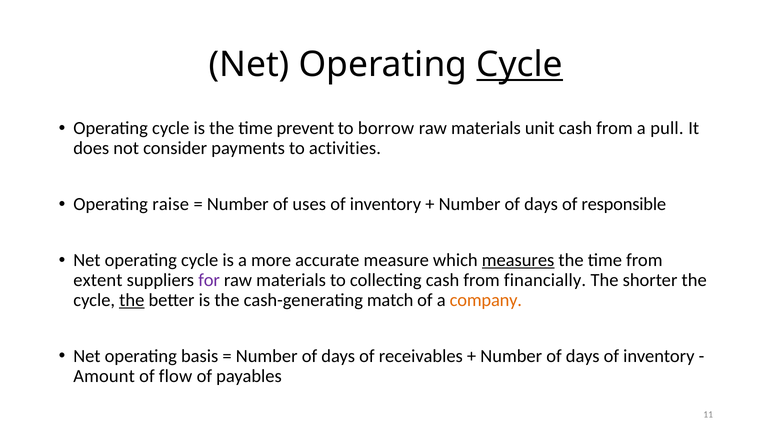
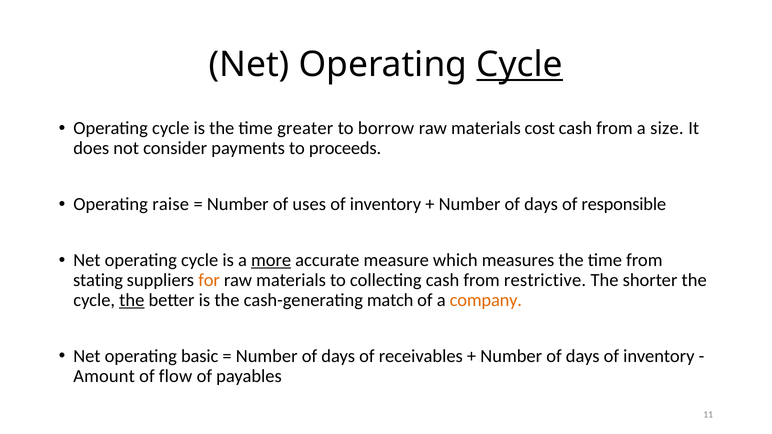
prevent: prevent -> greater
unit: unit -> cost
pull: pull -> size
activities: activities -> proceeds
more underline: none -> present
measures underline: present -> none
extent: extent -> stating
for colour: purple -> orange
financially: financially -> restrictive
basis: basis -> basic
